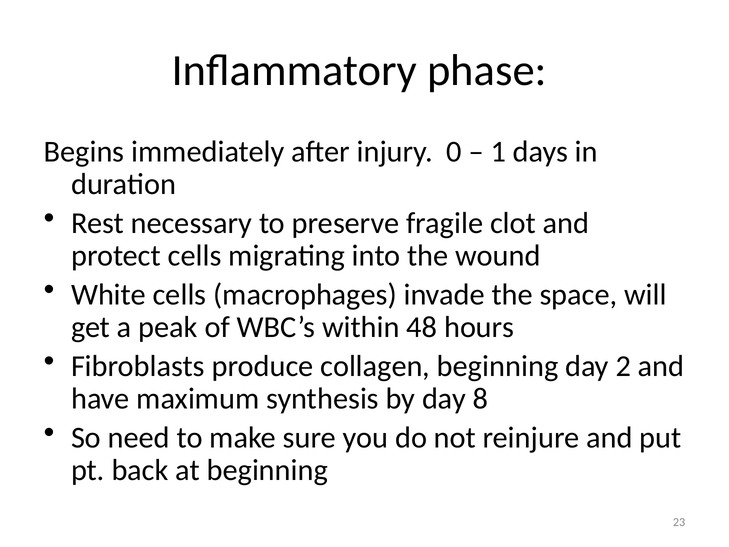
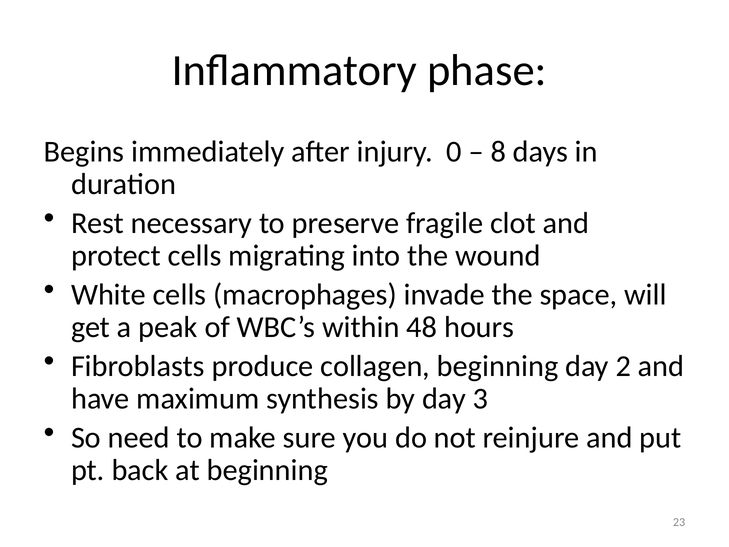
1: 1 -> 8
8: 8 -> 3
